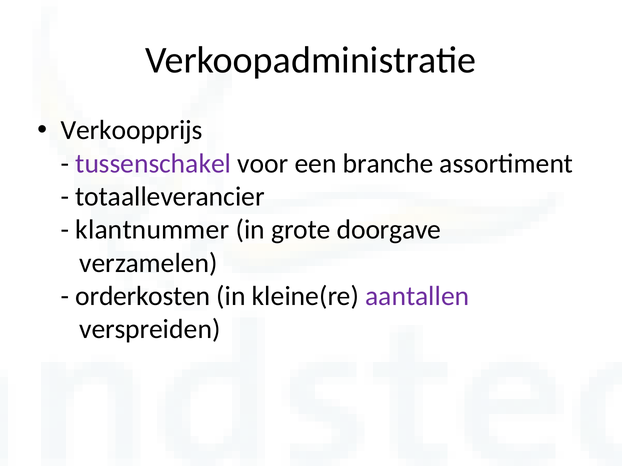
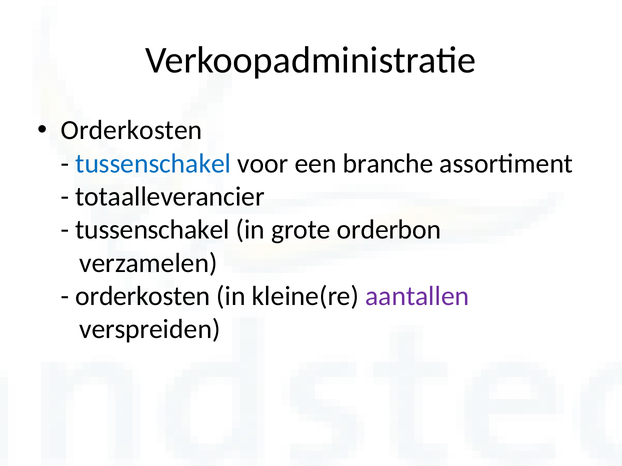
Verkoopprijs at (132, 130): Verkoopprijs -> Orderkosten
tussenschakel at (153, 164) colour: purple -> blue
klantnummer at (152, 230): klantnummer -> tussenschakel
doorgave: doorgave -> orderbon
